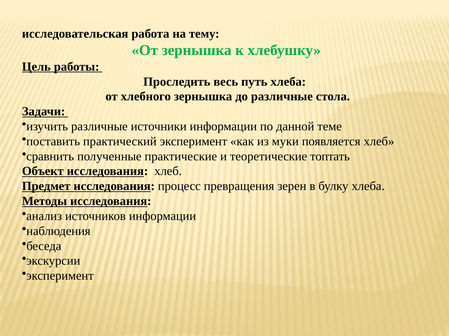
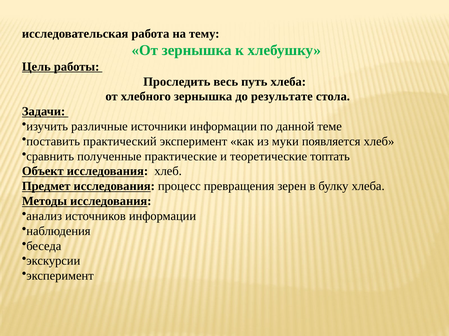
до различные: различные -> результате
